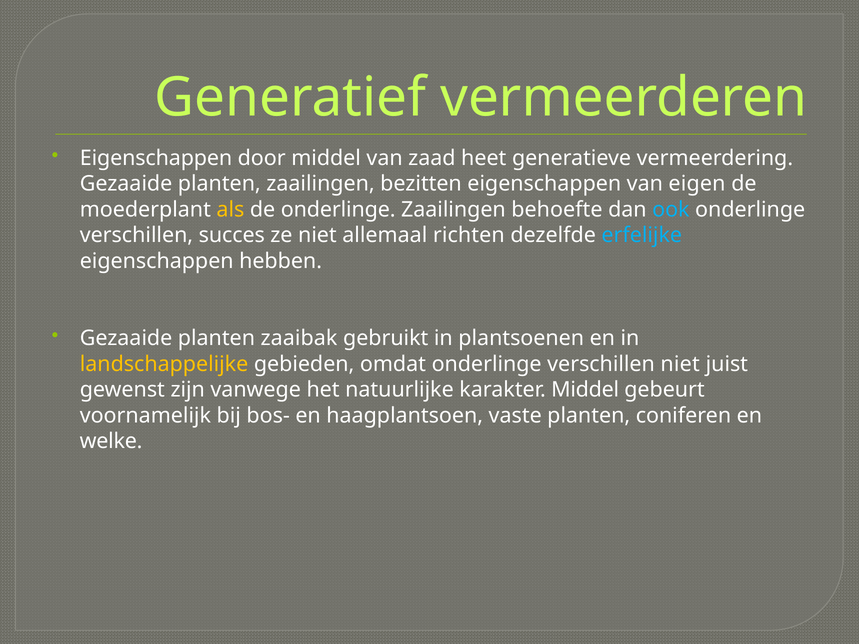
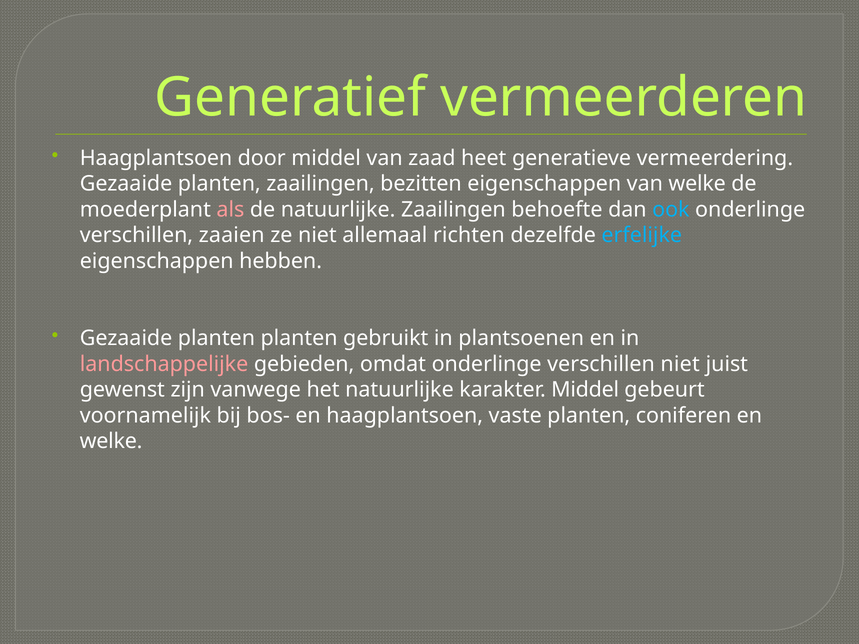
Eigenschappen at (156, 158): Eigenschappen -> Haagplantsoen
van eigen: eigen -> welke
als colour: yellow -> pink
de onderlinge: onderlinge -> natuurlijke
succes: succes -> zaaien
planten zaaibak: zaaibak -> planten
landschappelijke colour: yellow -> pink
